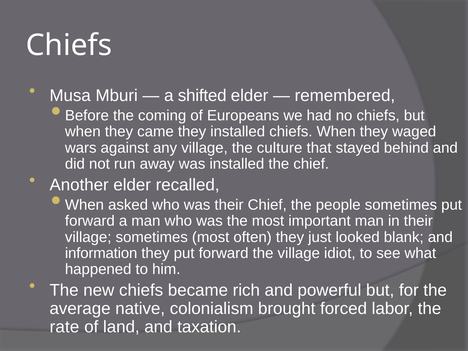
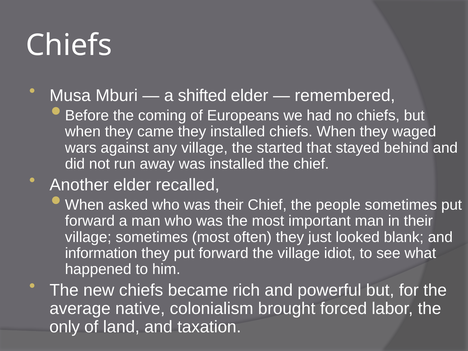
culture: culture -> started
rate: rate -> only
